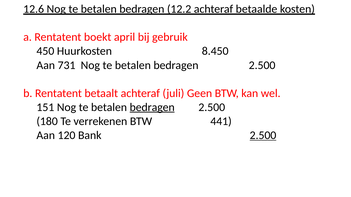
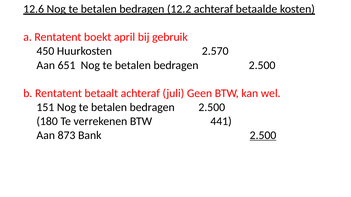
8.450: 8.450 -> 2.570
731: 731 -> 651
bedragen at (152, 107) underline: present -> none
120: 120 -> 873
